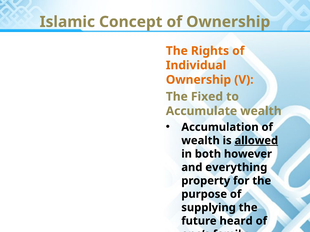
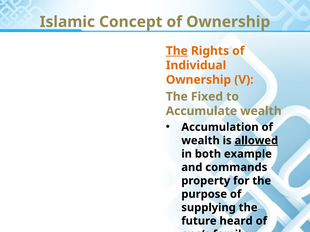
The at (177, 51) underline: none -> present
however: however -> example
everything: everything -> commands
